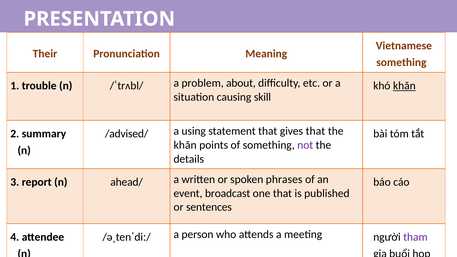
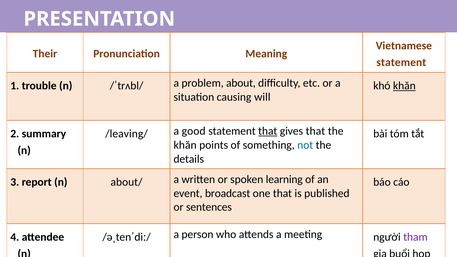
something at (401, 63): something -> statement
skill: skill -> will
/advised/: /advised/ -> /leaving/
using: using -> good
that at (268, 131) underline: none -> present
not colour: purple -> blue
ahead/: ahead/ -> about/
phrases: phrases -> learning
